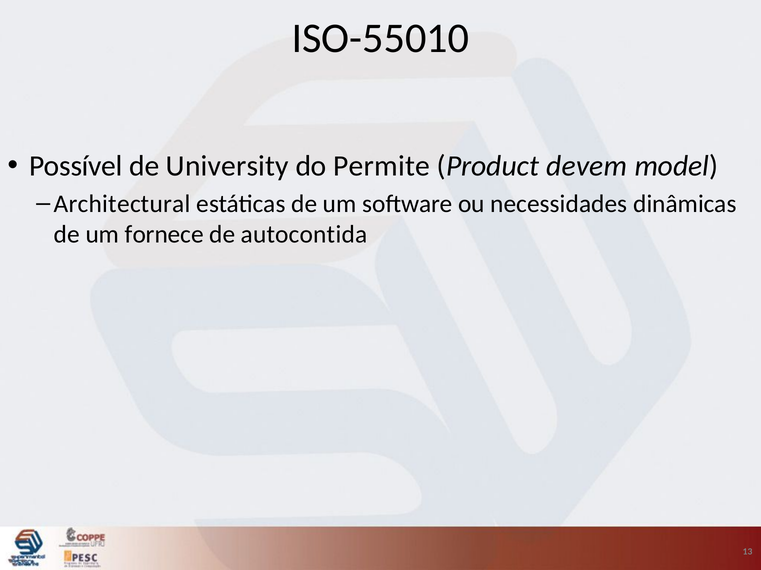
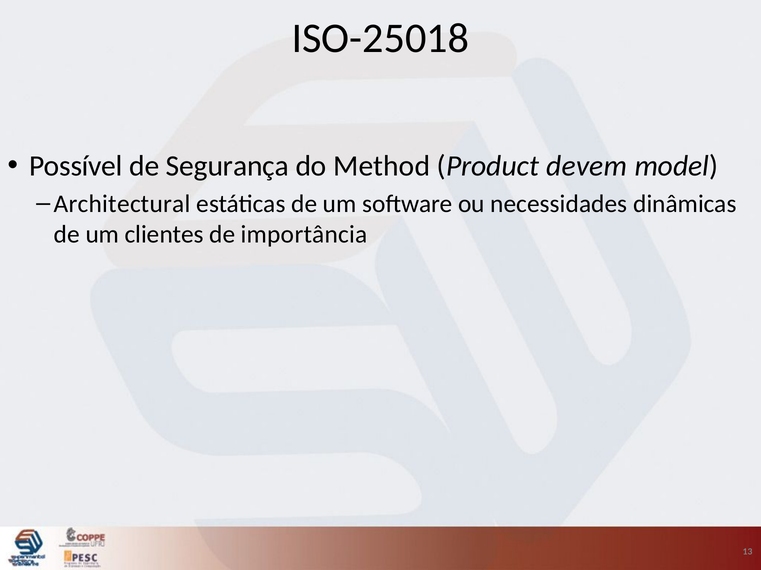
ISO-55010: ISO-55010 -> ISO-25018
University: University -> Segurança
Permite: Permite -> Method
fornece: fornece -> clientes
autocontida: autocontida -> importância
